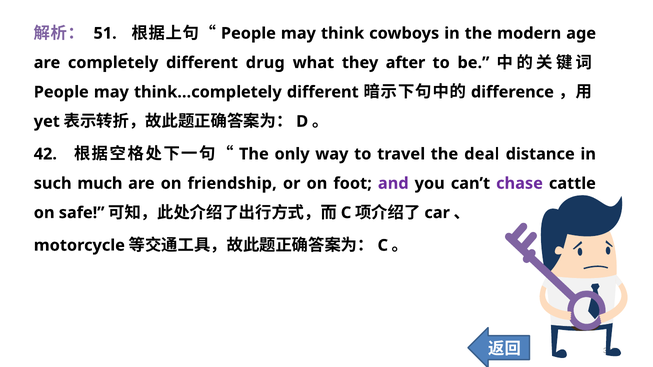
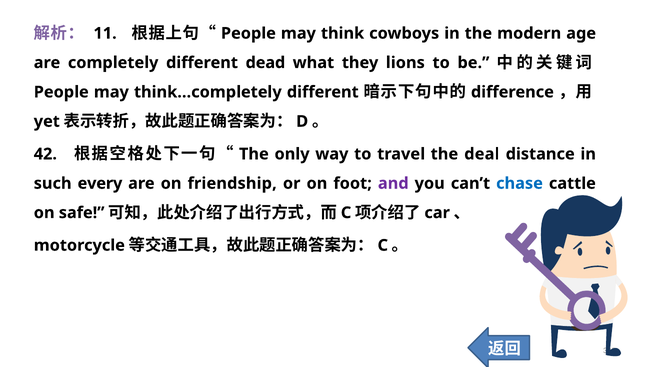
51: 51 -> 11
drug: drug -> dead
after: after -> lions
much: much -> every
chase colour: purple -> blue
